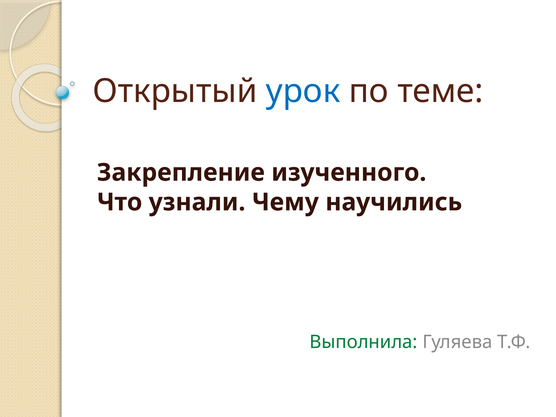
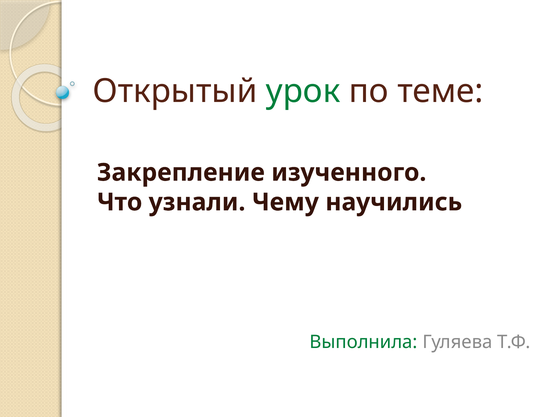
урок colour: blue -> green
